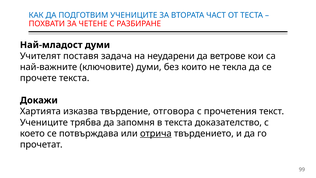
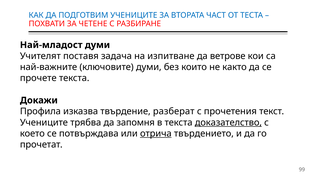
неударени: неударени -> изпитване
текла: текла -> както
Хартията: Хартията -> Профила
отговора: отговора -> разберат
доказателство underline: none -> present
